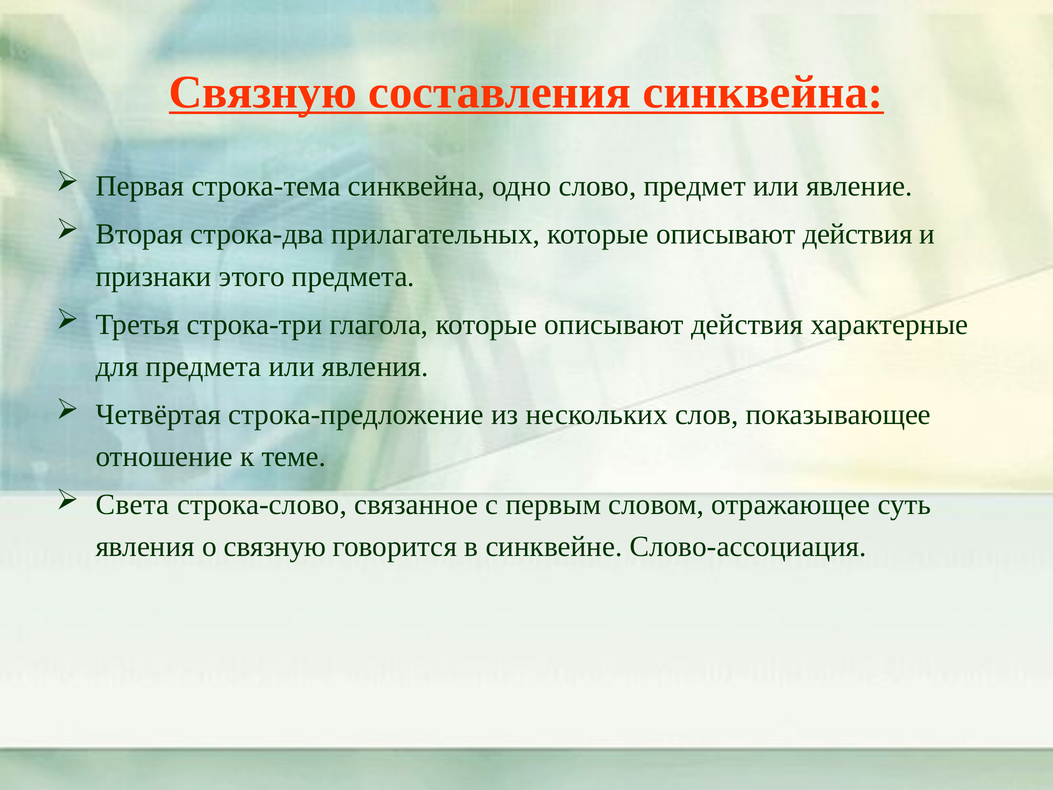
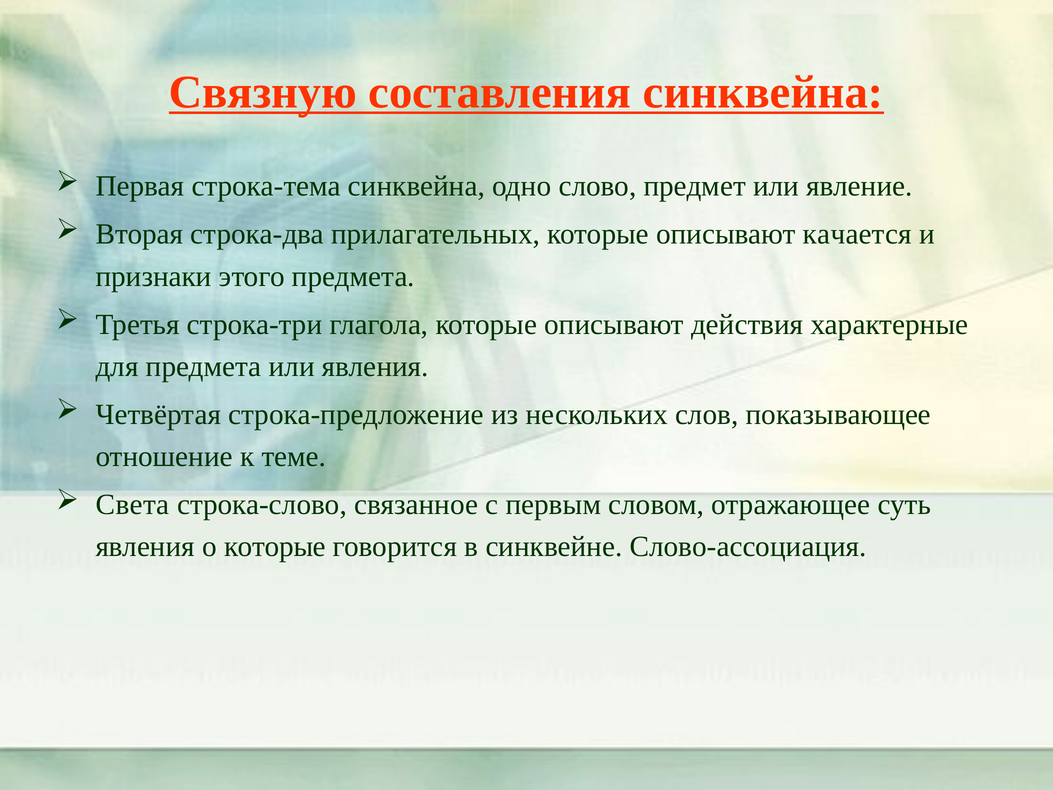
прилагательных которые описывают действия: действия -> качается
о связную: связную -> которые
